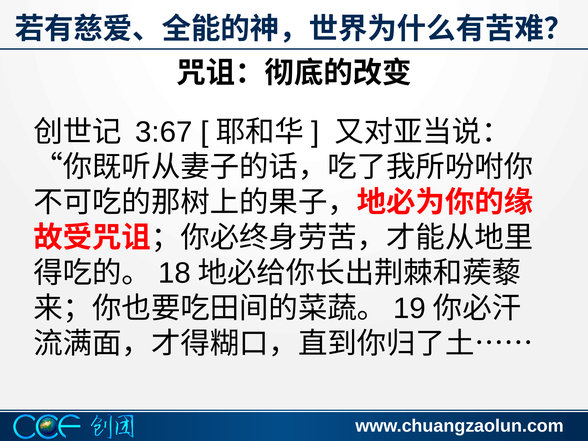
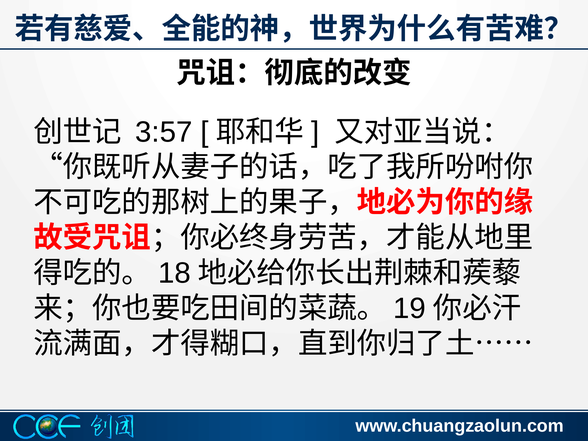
3:67: 3:67 -> 3:57
